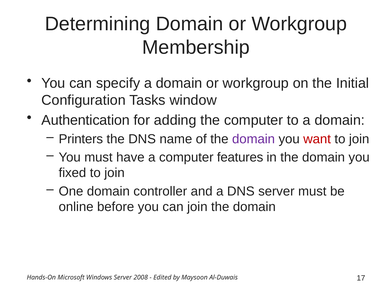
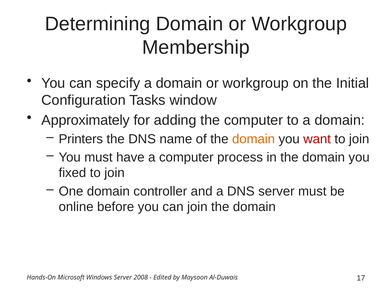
Authentication: Authentication -> Approximately
domain at (254, 139) colour: purple -> orange
features: features -> process
